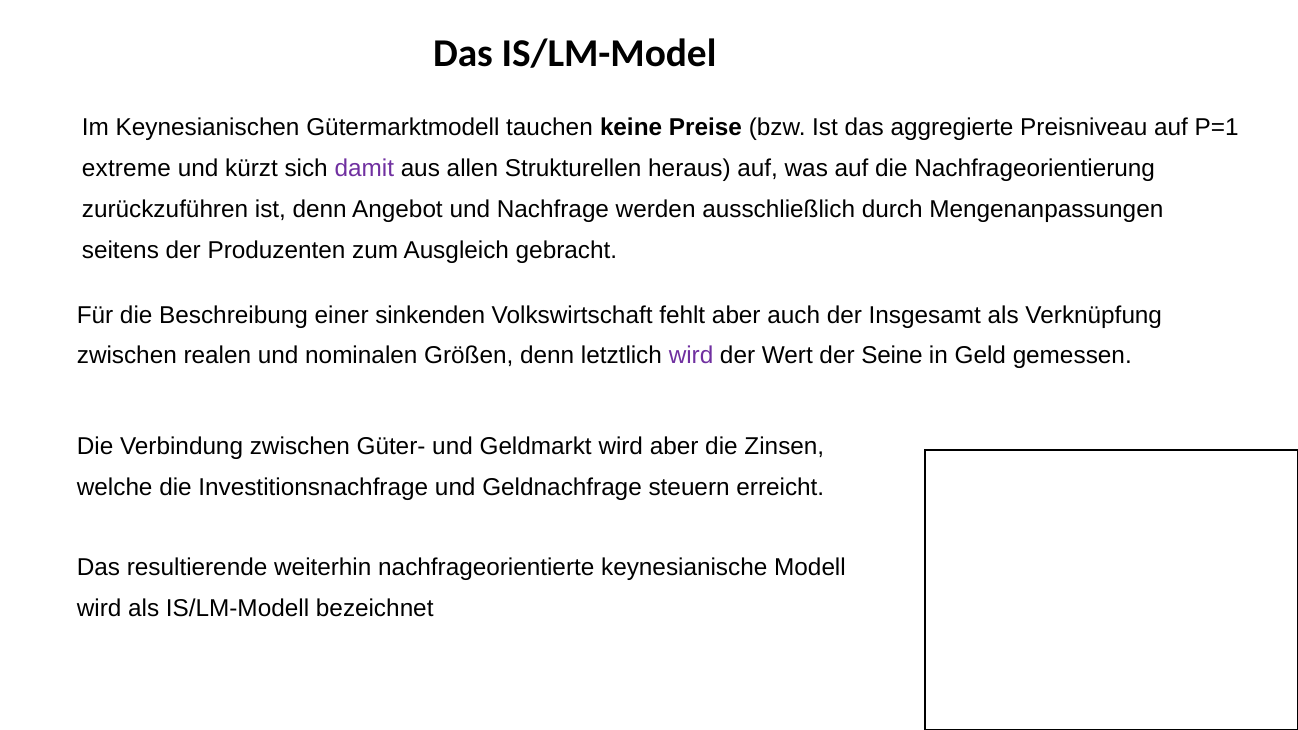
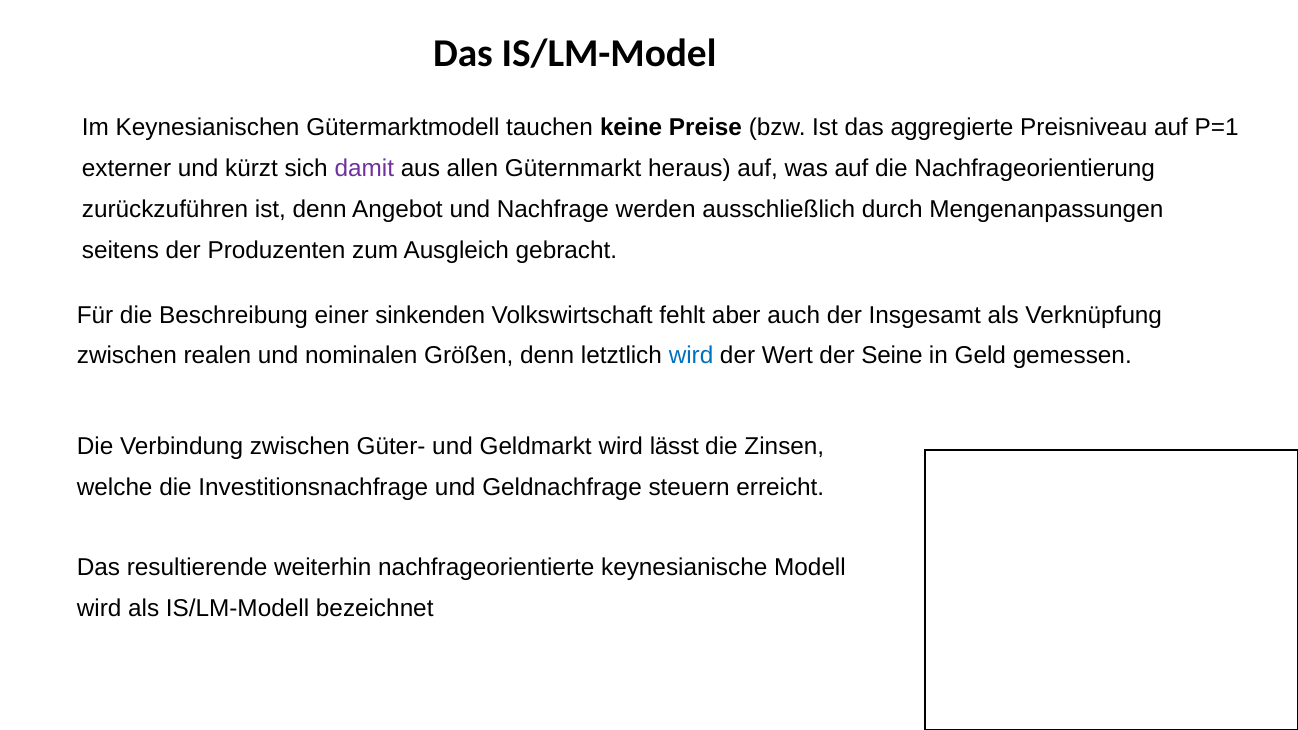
extreme: extreme -> externer
Strukturellen: Strukturellen -> Güternmarkt
wird at (691, 356) colour: purple -> blue
wird aber: aber -> lässt
